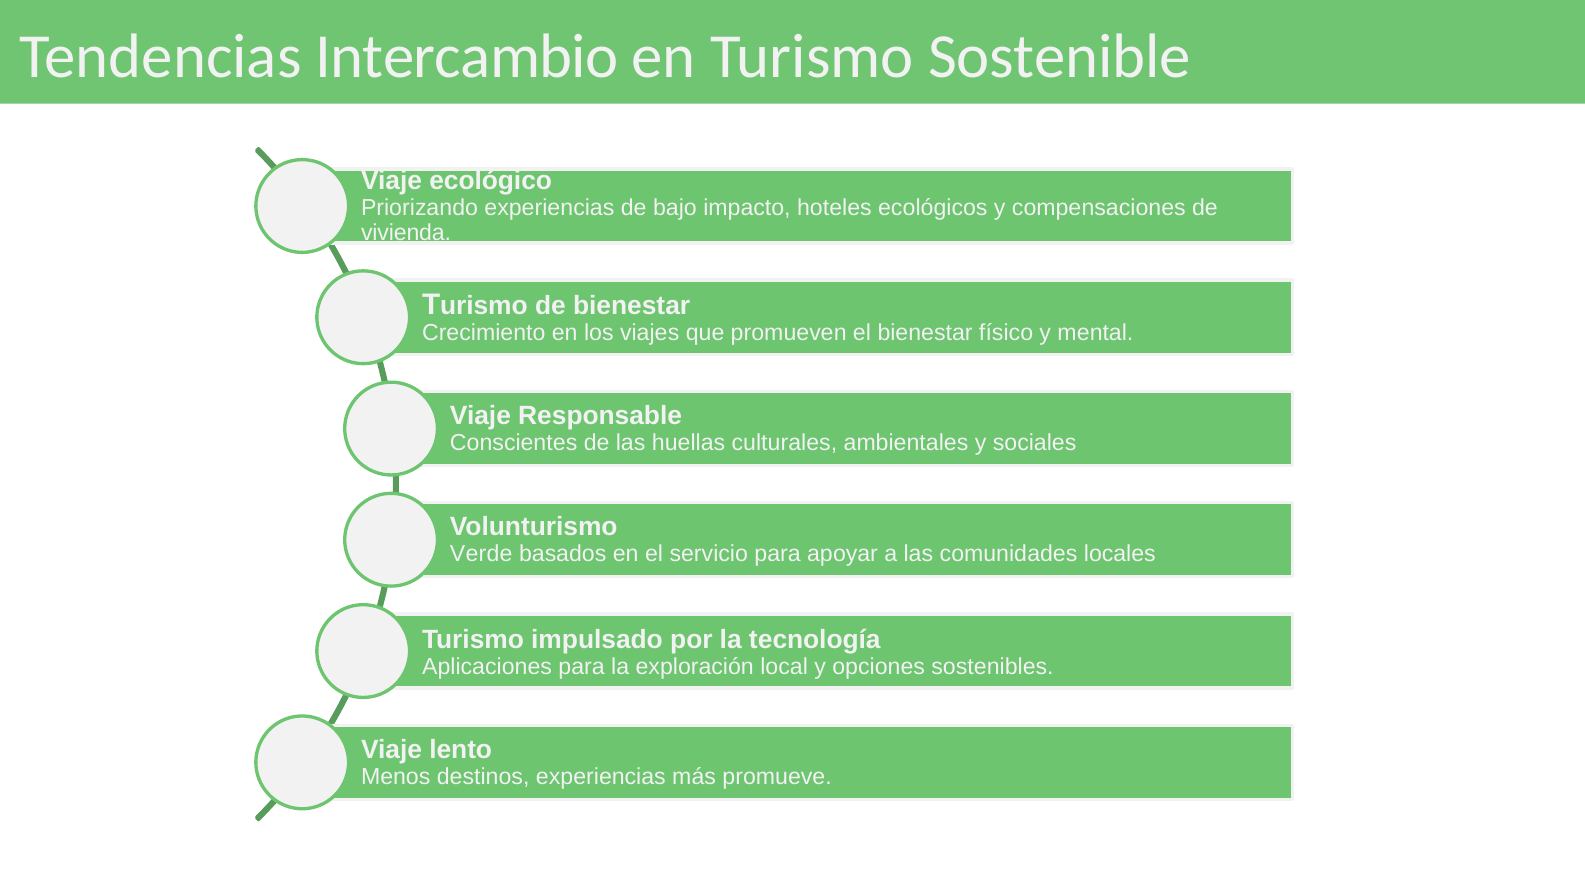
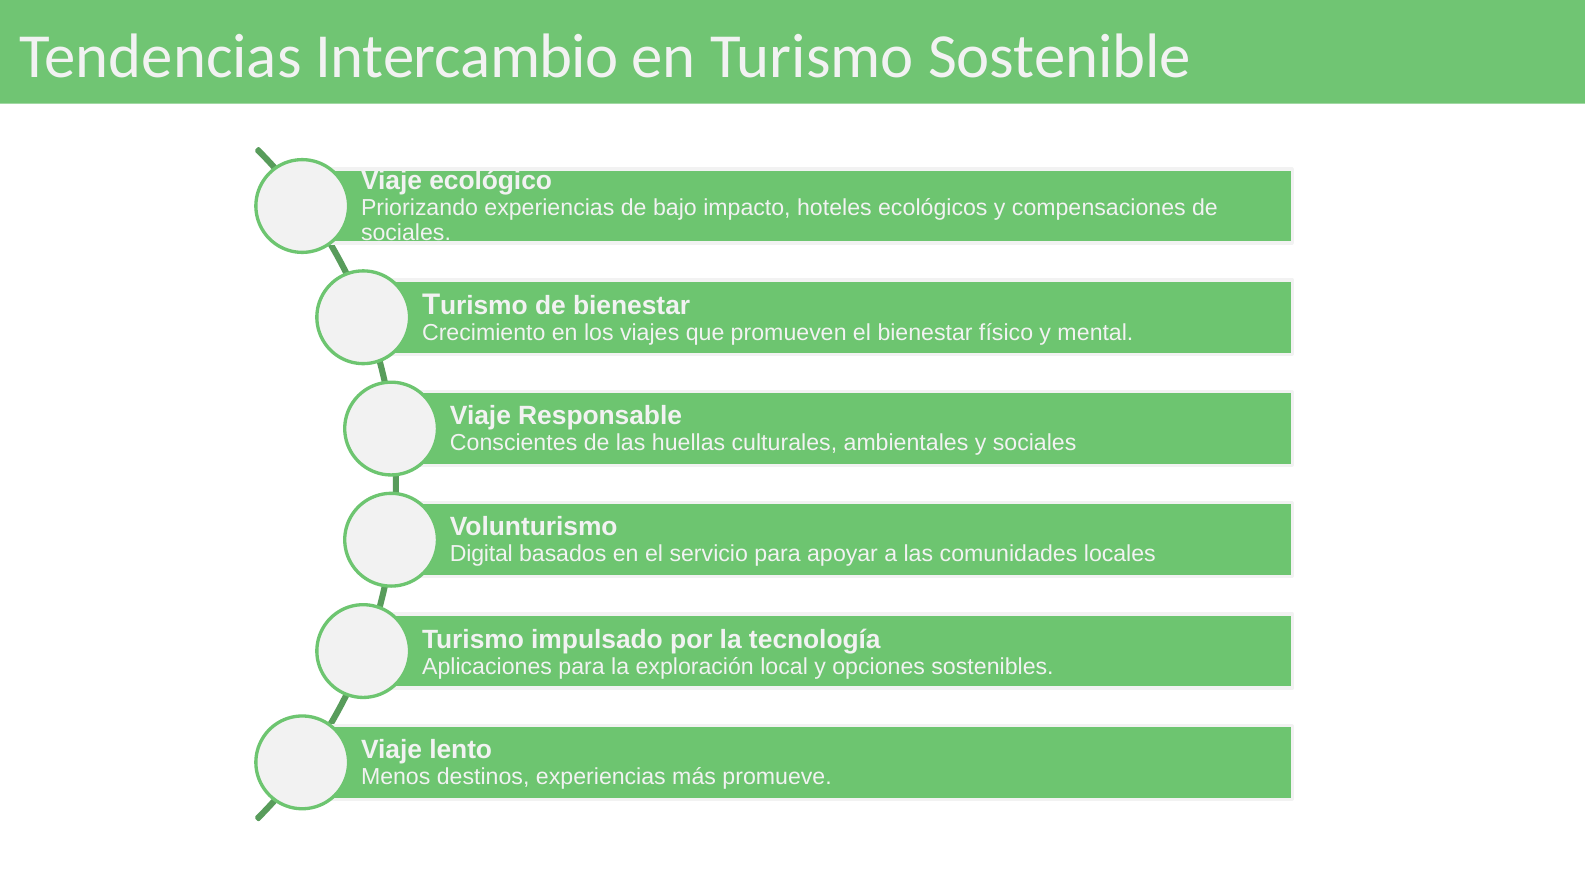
vivienda at (406, 233): vivienda -> sociales
Verde: Verde -> Digital
